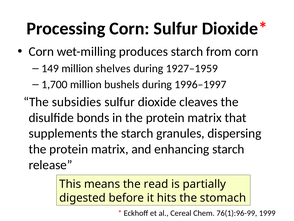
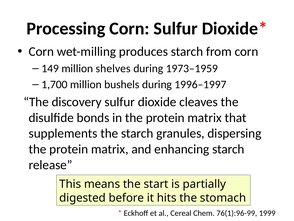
1927–1959: 1927–1959 -> 1973–1959
subsidies: subsidies -> discovery
read: read -> start
